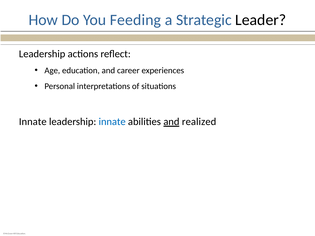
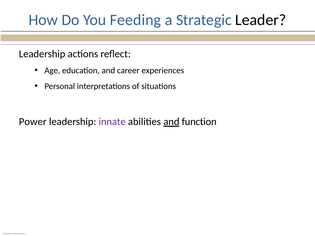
Innate at (33, 122): Innate -> Power
innate at (112, 122) colour: blue -> purple
realized: realized -> function
